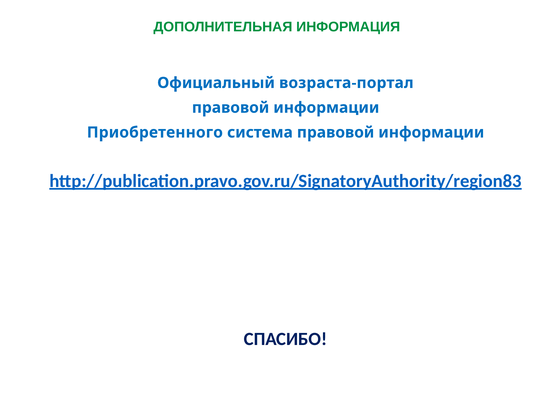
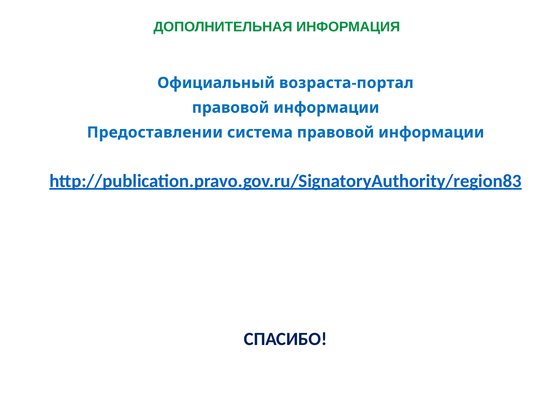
Приобретенного: Приобретенного -> Предоставлении
